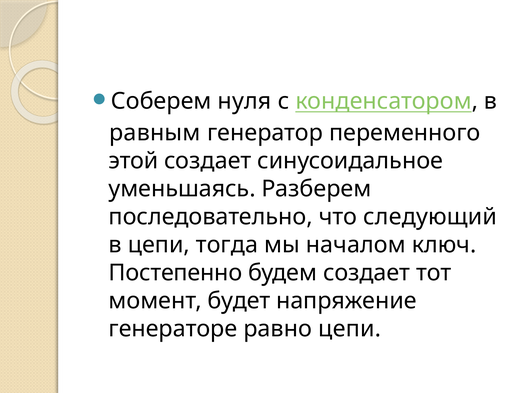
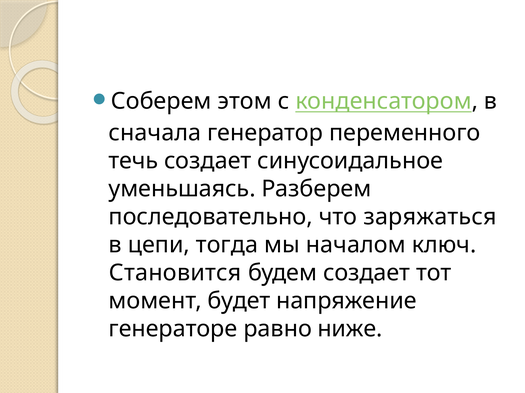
нуля: нуля -> этом
равным: равным -> сначала
этой: этой -> течь
следующий: следующий -> заряжаться
Постепенно: Постепенно -> Становится
равно цепи: цепи -> ниже
